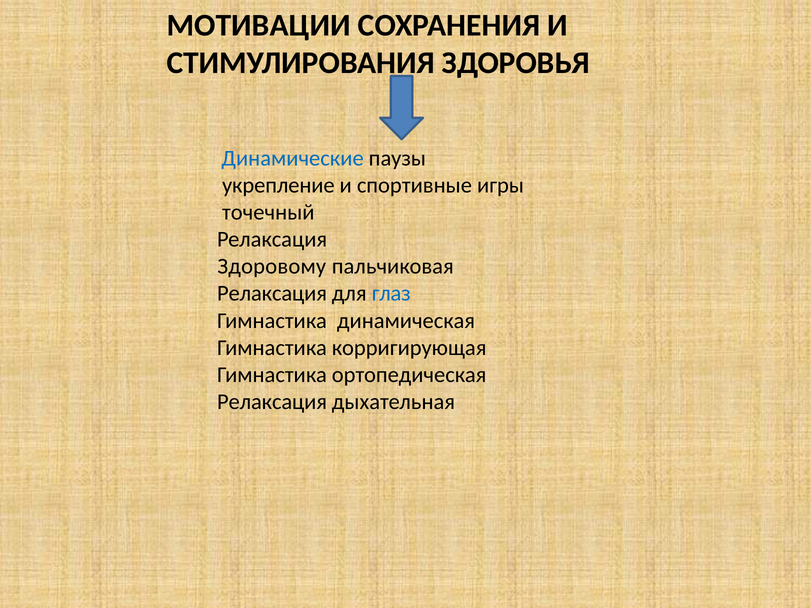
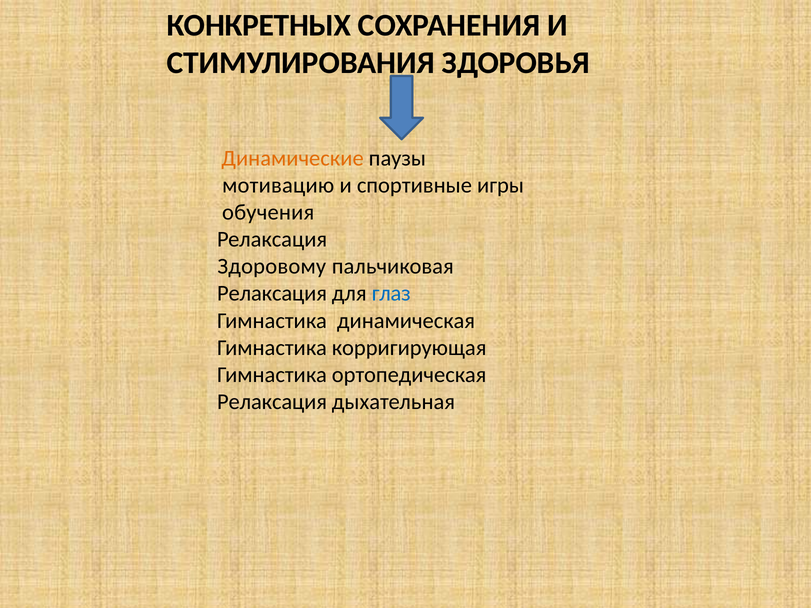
МОТИВАЦИИ: МОТИВАЦИИ -> КОНКРЕТНЫХ
Динамические colour: blue -> orange
укрепление: укрепление -> мотивацию
точечный: точечный -> обучения
